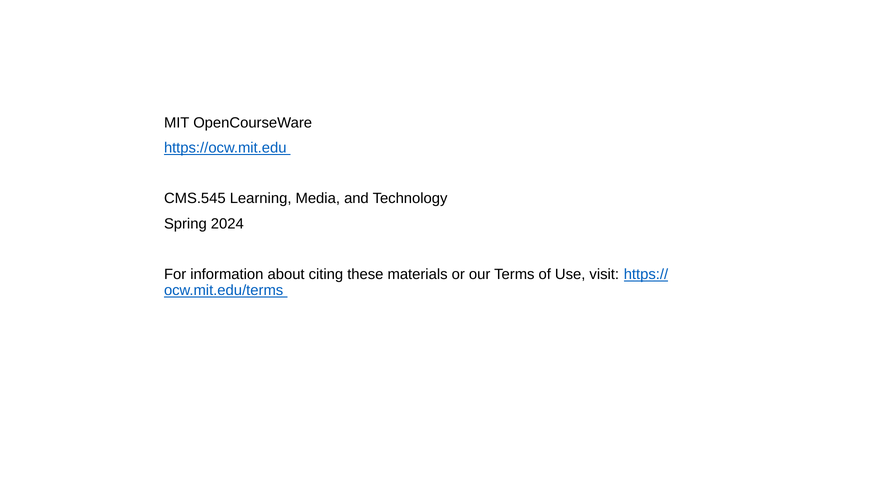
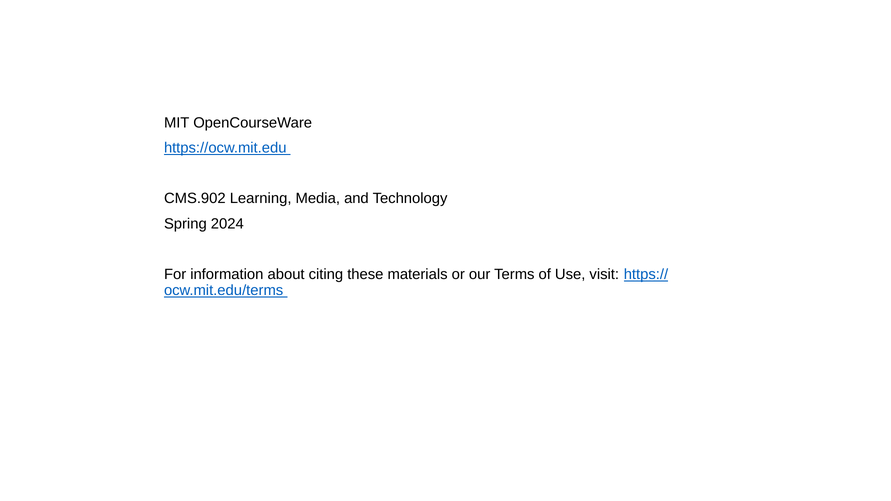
CMS.545: CMS.545 -> CMS.902
